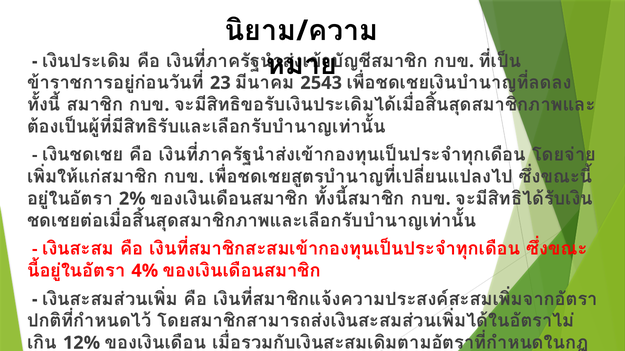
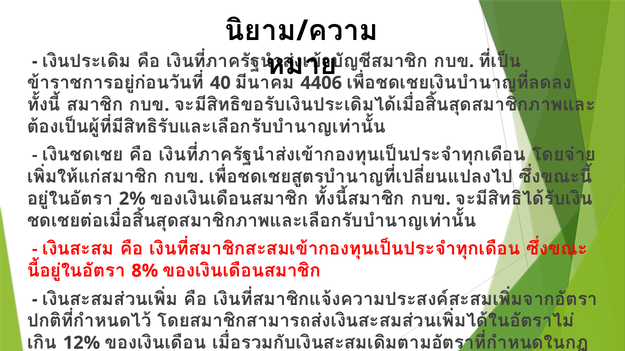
23: 23 -> 40
2543: 2543 -> 4406
4%: 4% -> 8%
